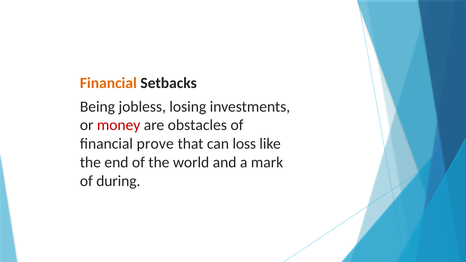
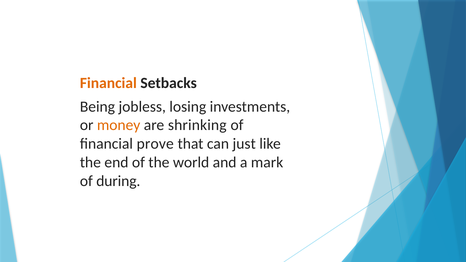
money colour: red -> orange
obstacles: obstacles -> shrinking
loss: loss -> just
